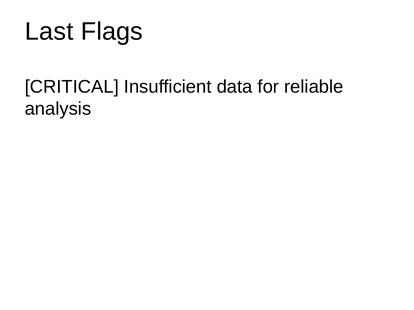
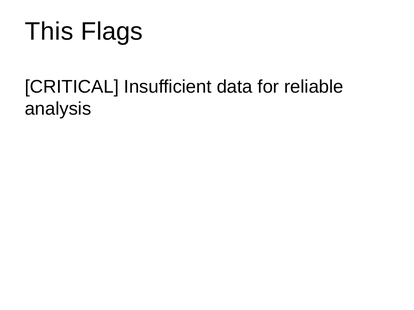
Last: Last -> This
